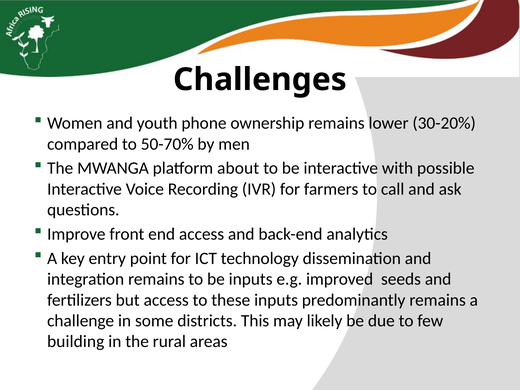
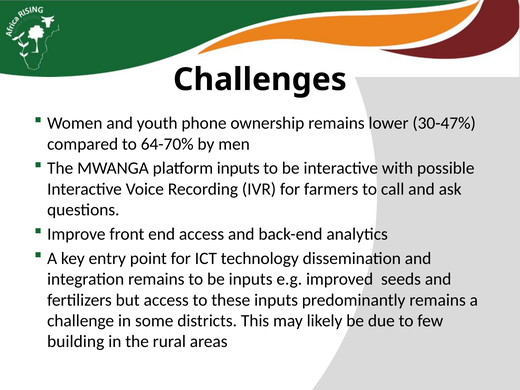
30-20%: 30-20% -> 30-47%
50-70%: 50-70% -> 64-70%
platform about: about -> inputs
